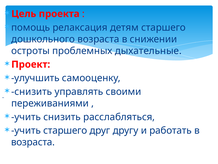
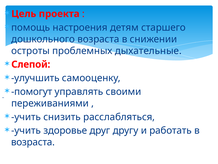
релаксация: релаксация -> настроения
Проект: Проект -> Слепой
снизить at (32, 91): снизить -> помогут
учить старшего: старшего -> здоровье
